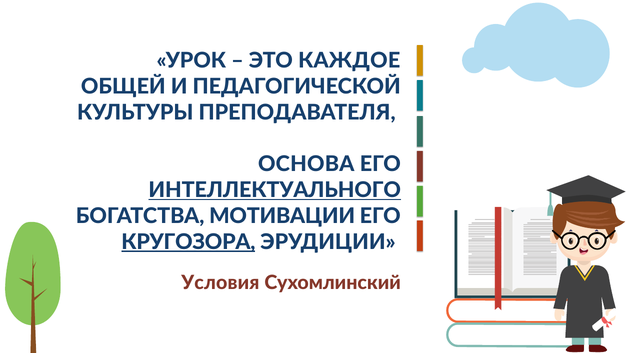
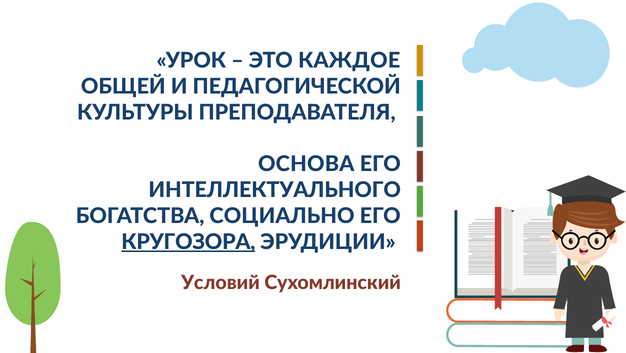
ИНТЕЛЛЕКТУАЛЬНОГО underline: present -> none
МОТИВАЦИИ: МОТИВАЦИИ -> СОЦИАЛЬНО
Условия: Условия -> Условий
